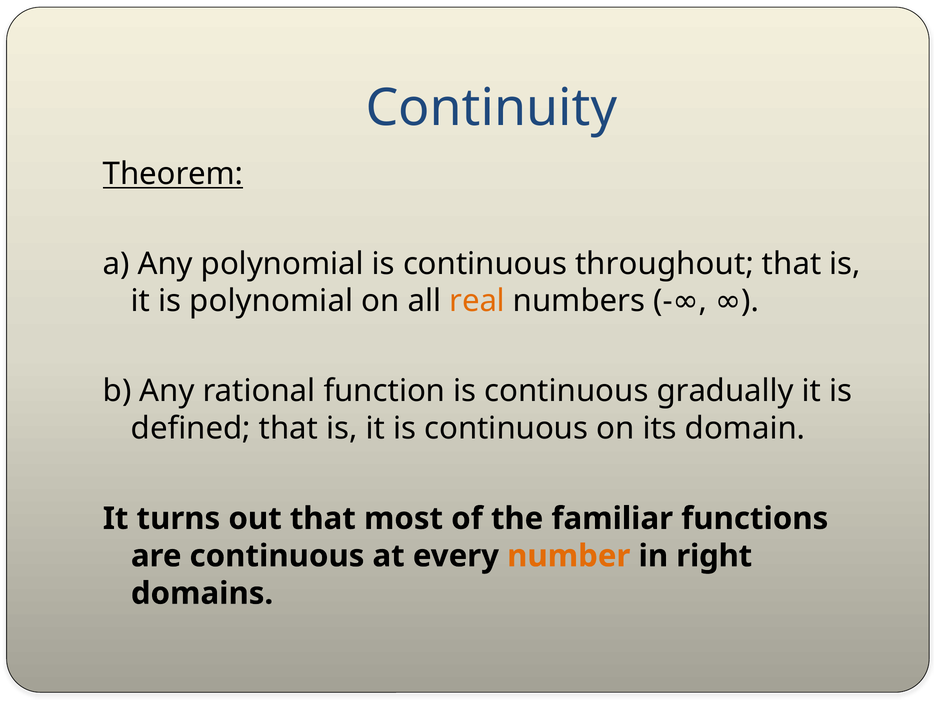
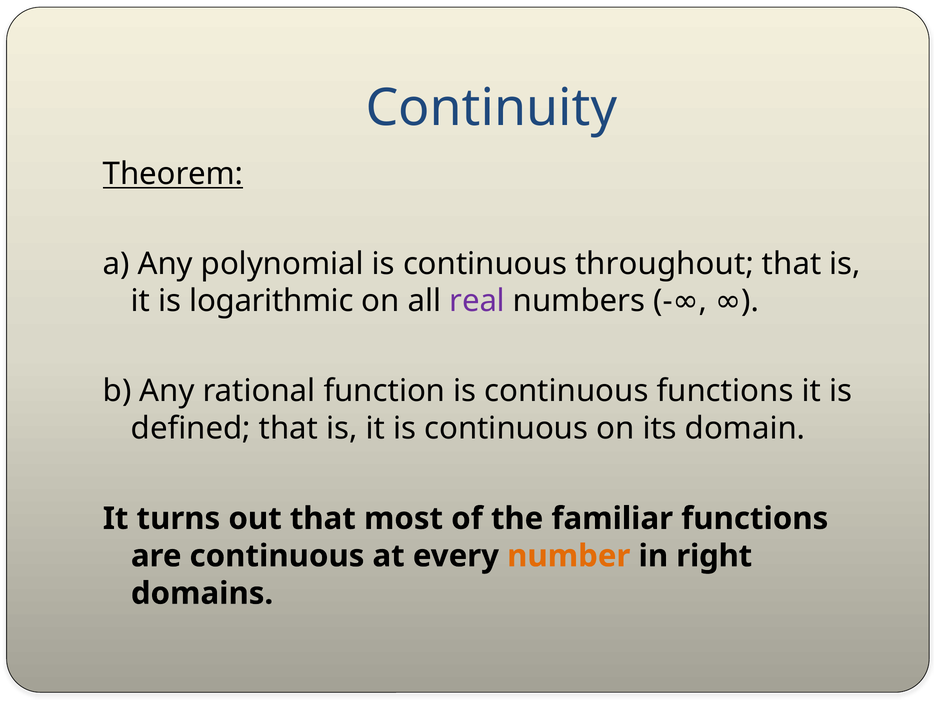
is polynomial: polynomial -> logarithmic
real colour: orange -> purple
continuous gradually: gradually -> functions
